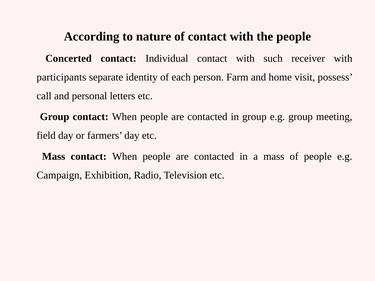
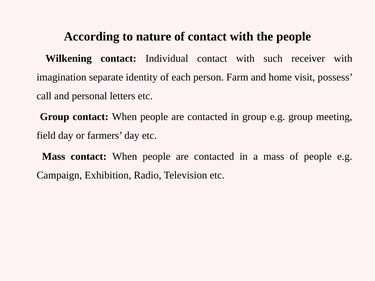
Concerted: Concerted -> Wilkening
participants: participants -> imagination
